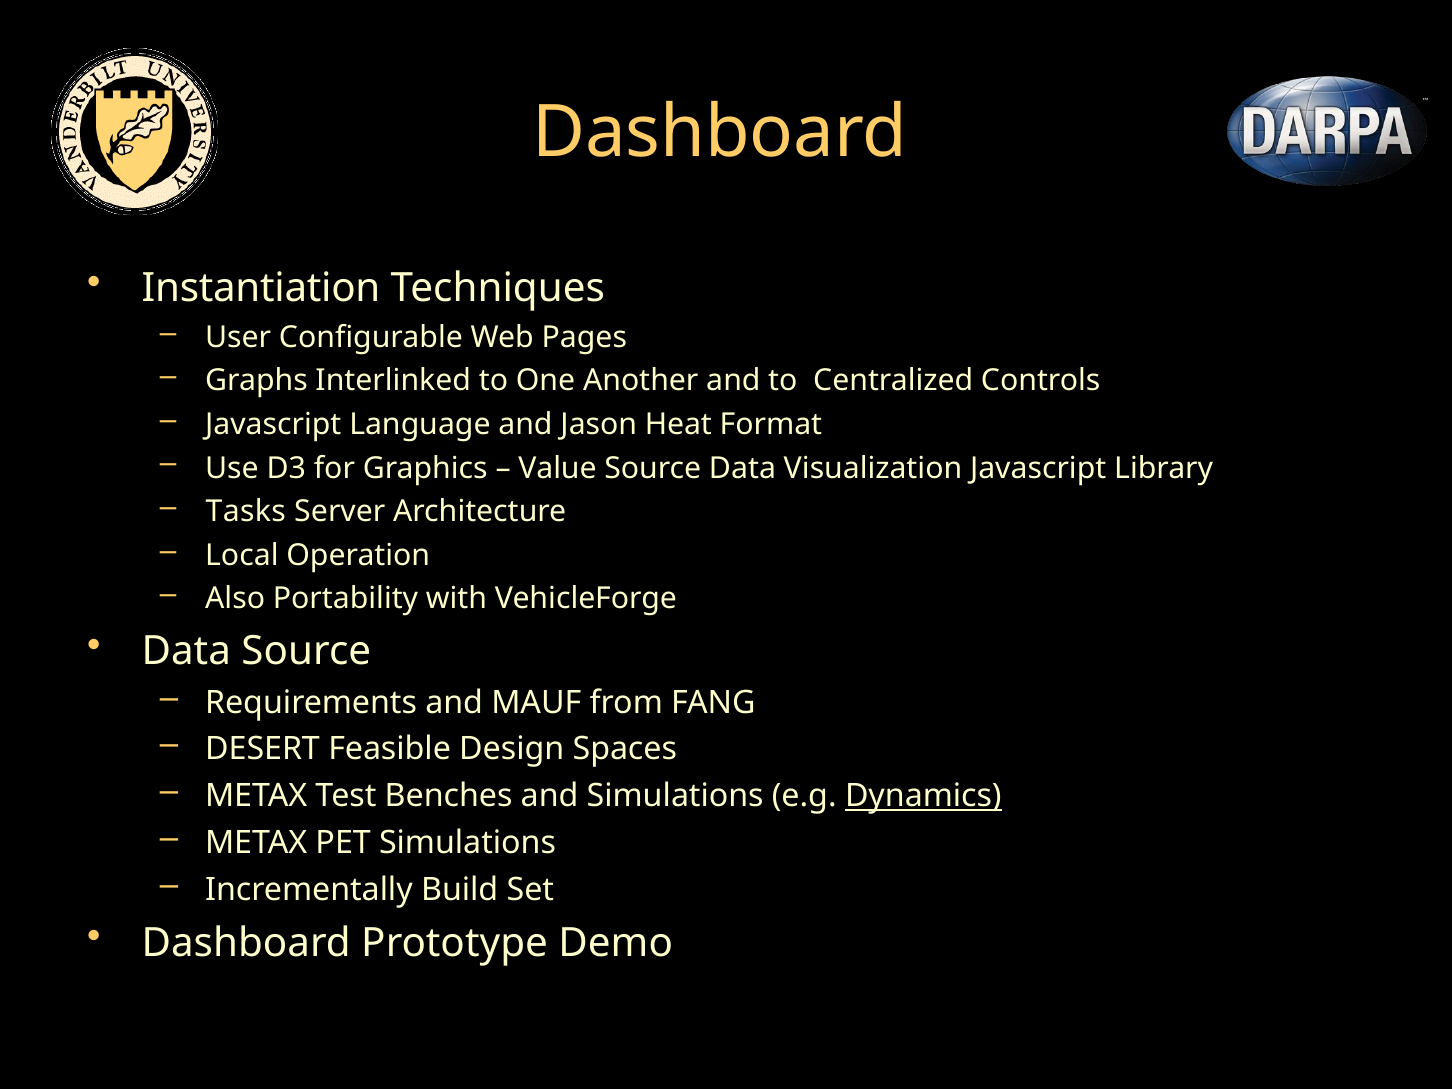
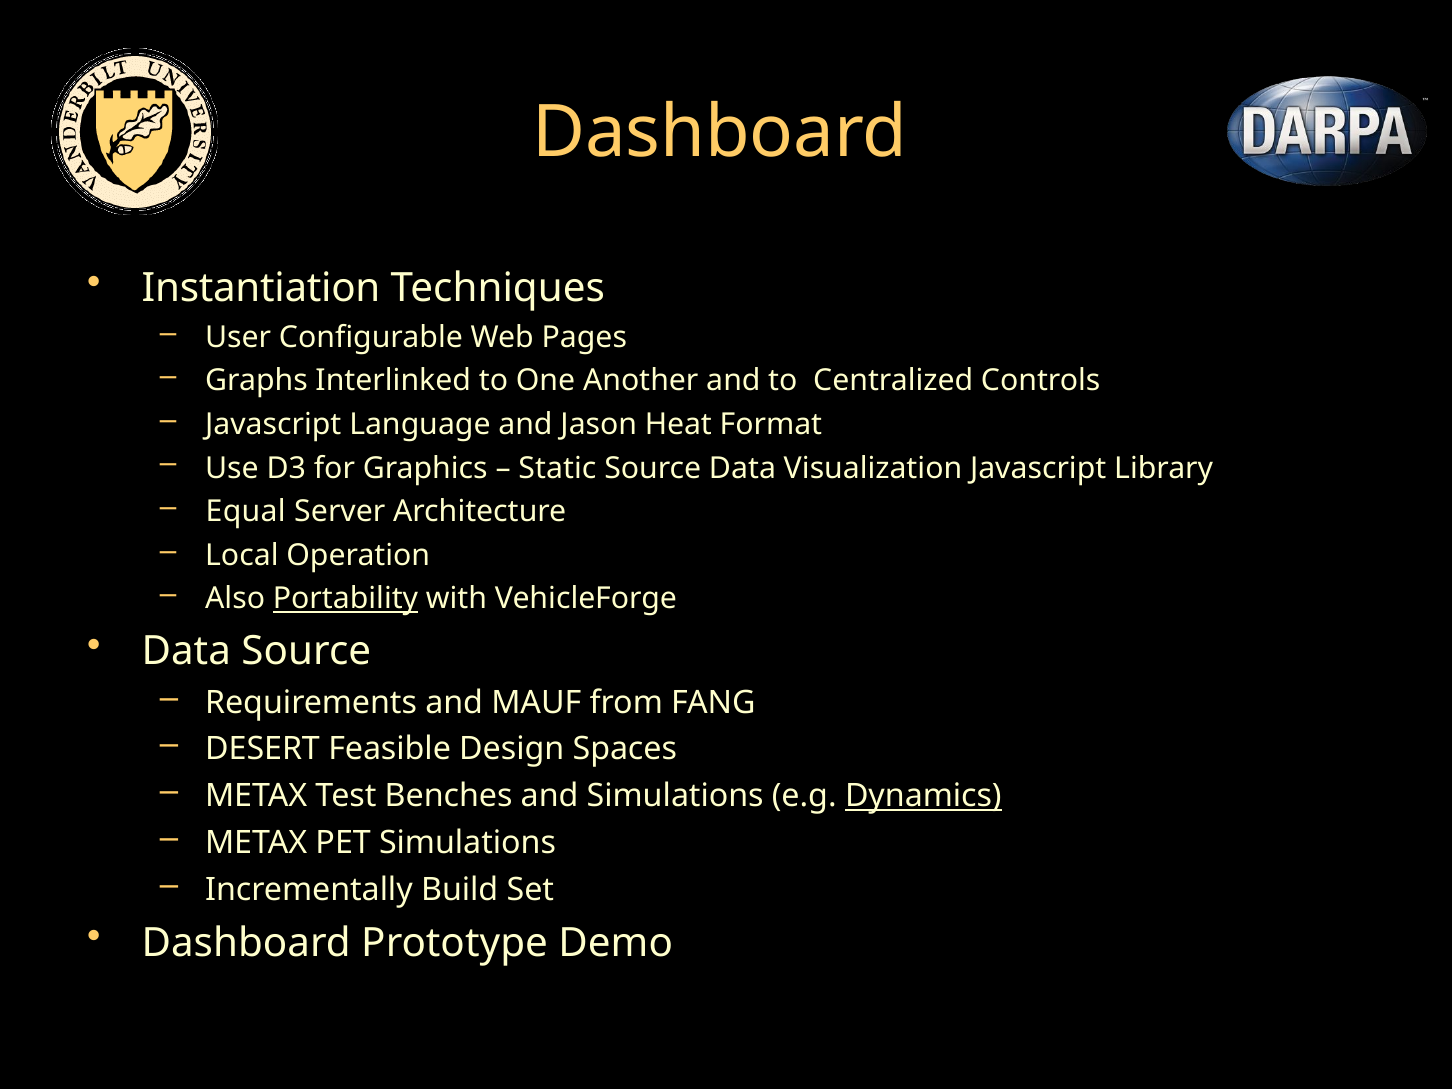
Value: Value -> Static
Tasks: Tasks -> Equal
Portability underline: none -> present
